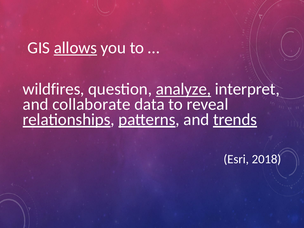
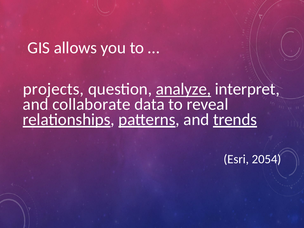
allows underline: present -> none
wildfires: wildfires -> projects
2018: 2018 -> 2054
